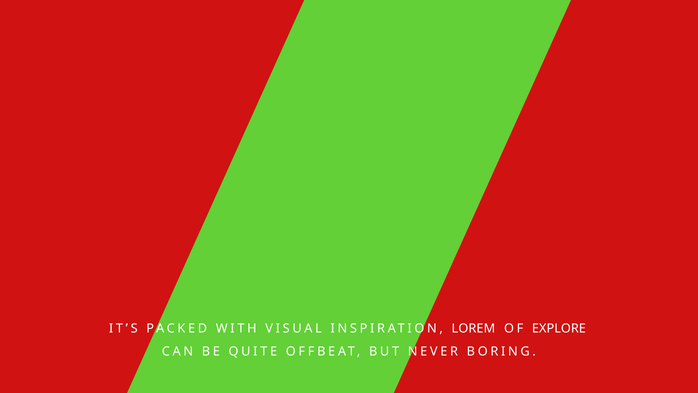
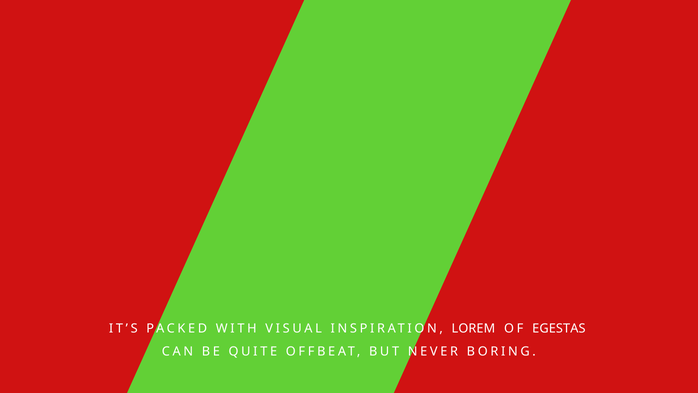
EXPLORE: EXPLORE -> EGESTAS
